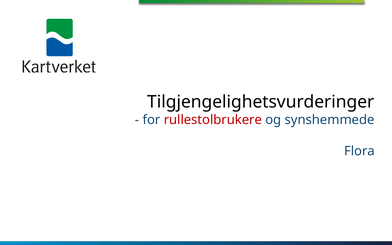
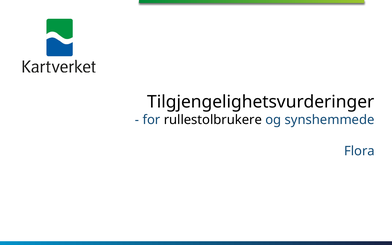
rullestolbrukere colour: red -> black
